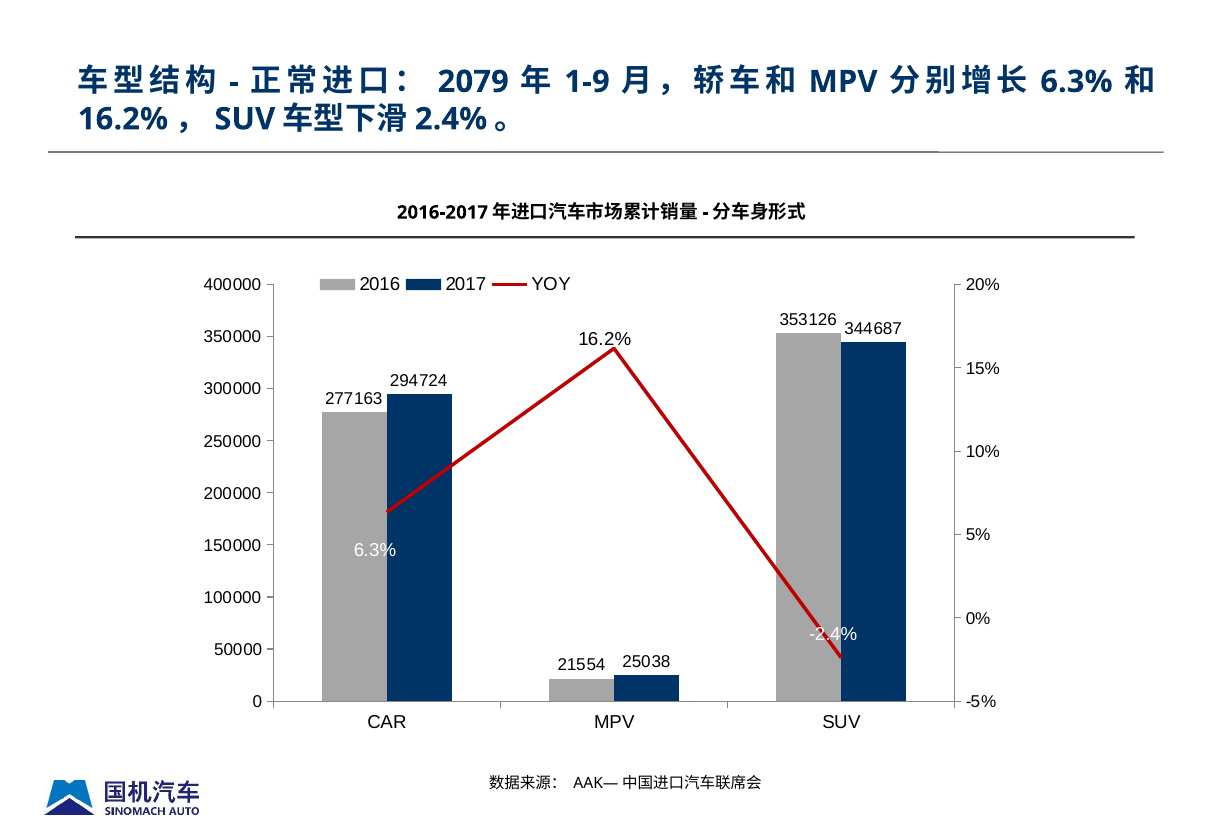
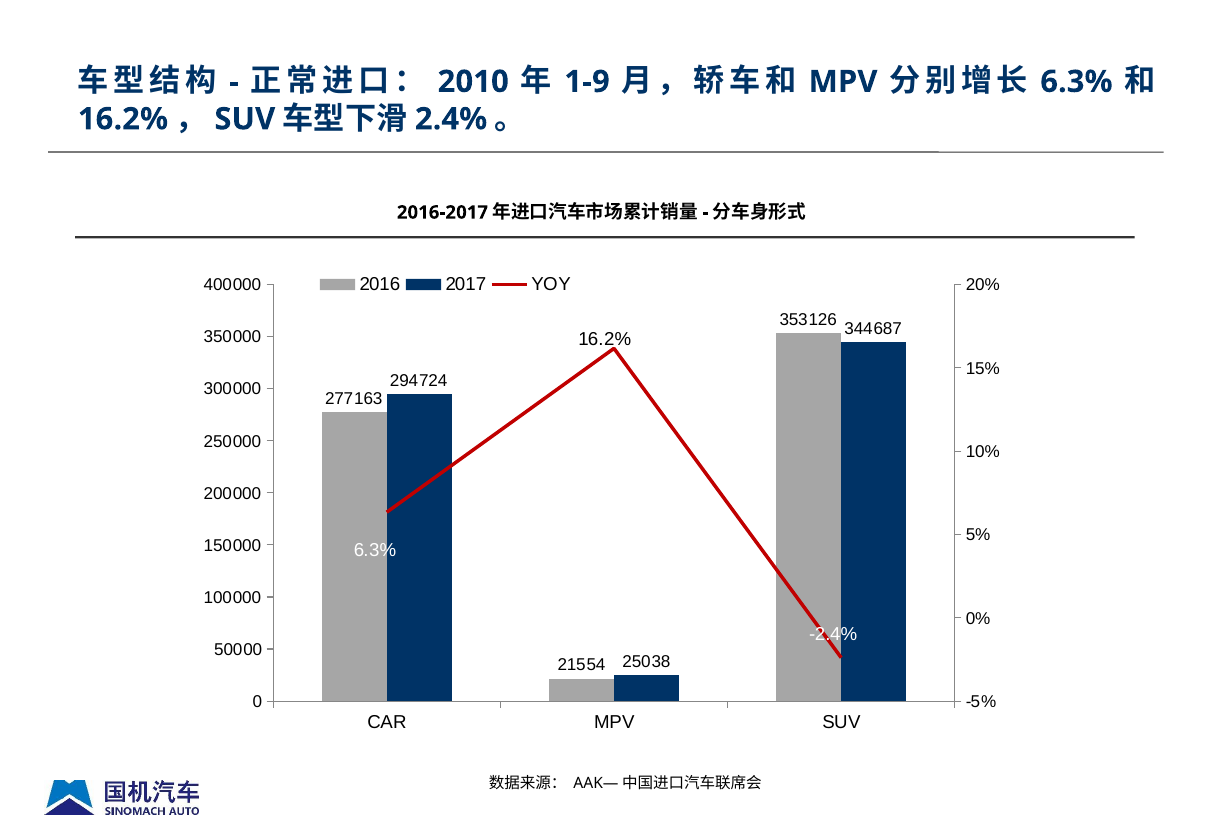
2079: 2079 -> 2010
